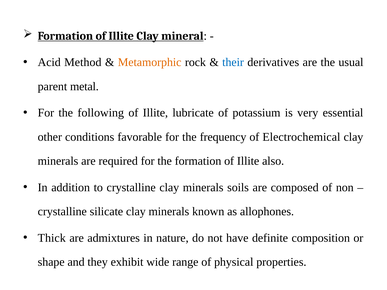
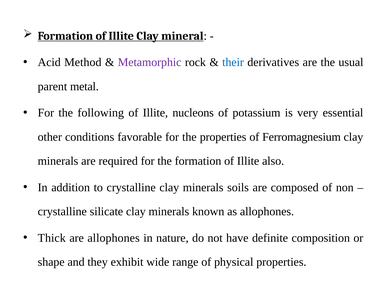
Metamorphic colour: orange -> purple
lubricate: lubricate -> nucleons
the frequency: frequency -> properties
Electrochemical: Electrochemical -> Ferromagnesium
are admixtures: admixtures -> allophones
